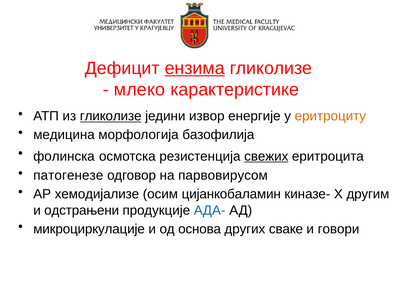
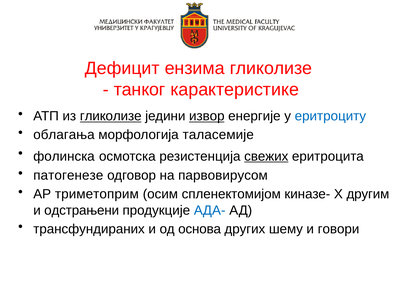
ензима underline: present -> none
млеко: млеко -> танког
извор underline: none -> present
еритроциту colour: orange -> blue
медицина: медицина -> облагања
базофилија: базофилија -> талaсемије
хемодијализе: хемодијализе -> триметоприм
цијанкобаламин: цијанкобаламин -> спленектомијом
микроциркулације: микроциркулације -> трансфундираних
сваке: сваке -> шему
